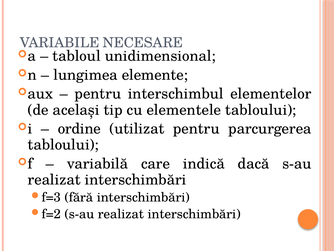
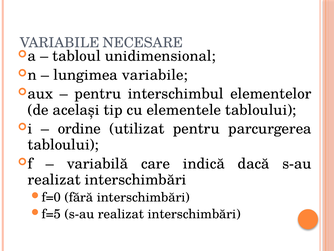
lungimea elemente: elemente -> variabile
f=3: f=3 -> f=0
f=2: f=2 -> f=5
